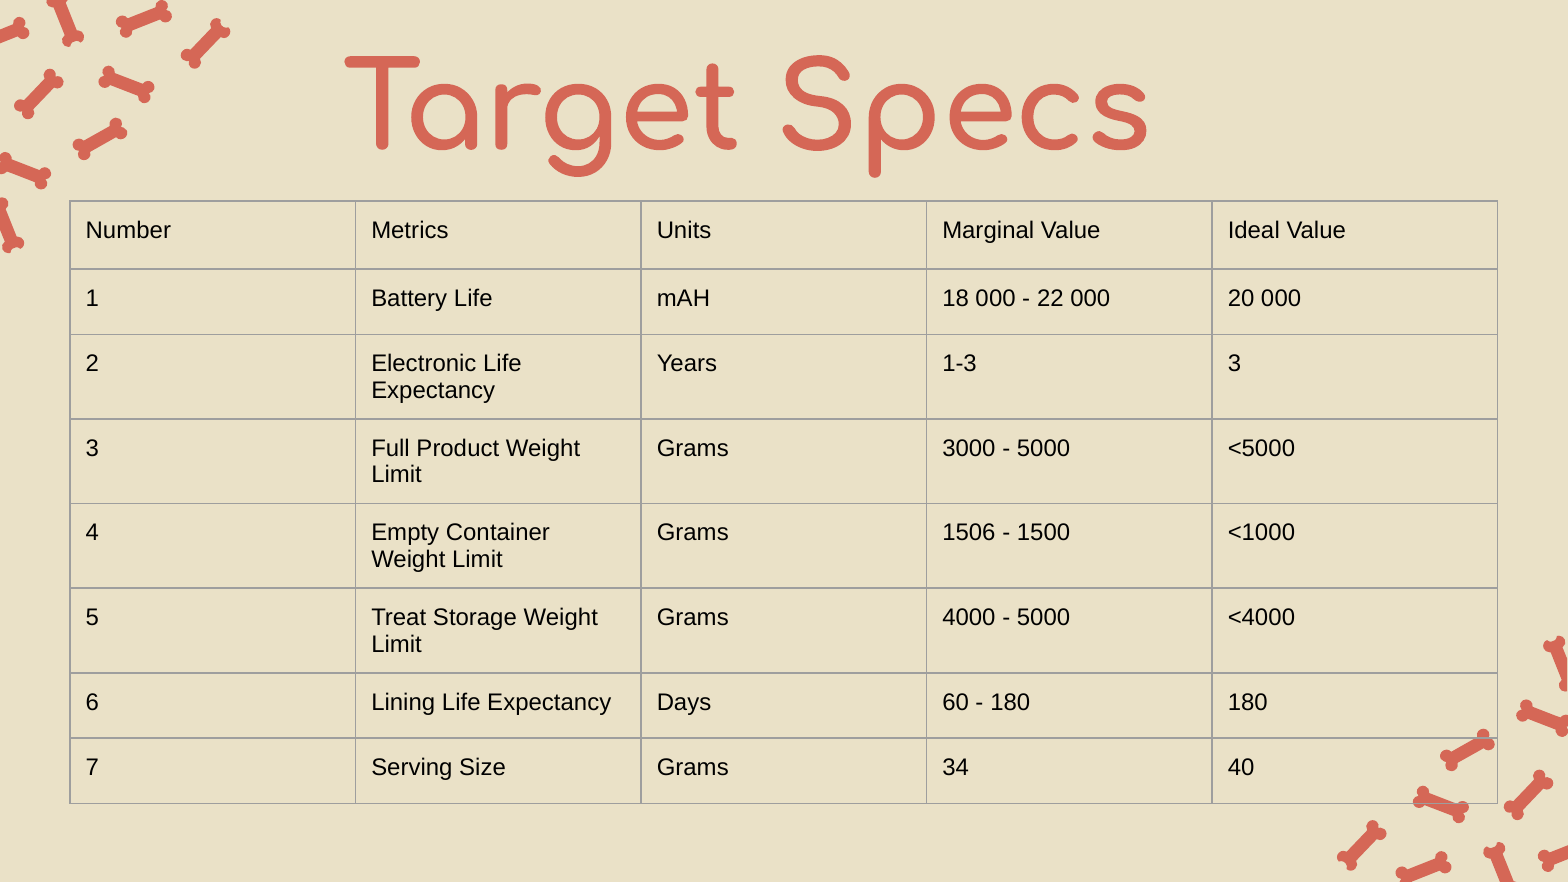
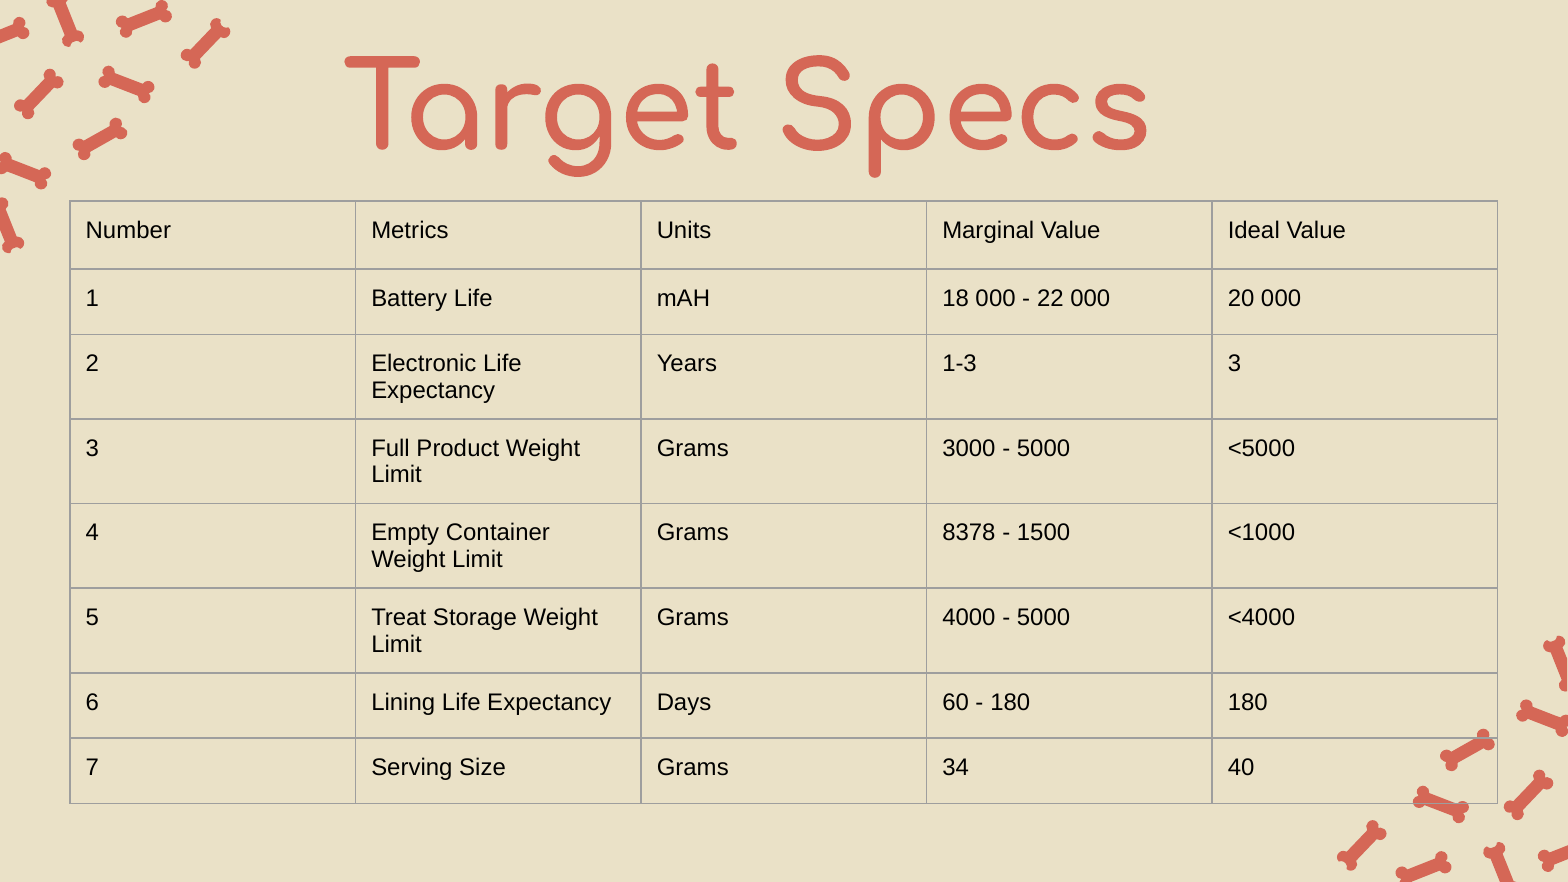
1506: 1506 -> 8378
